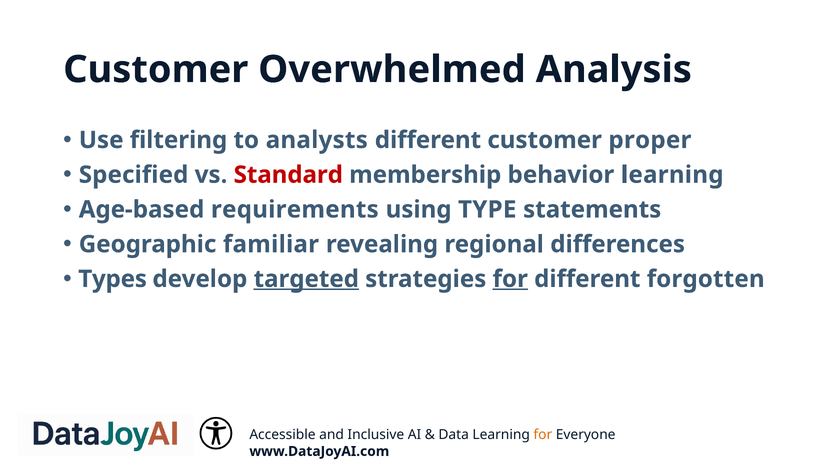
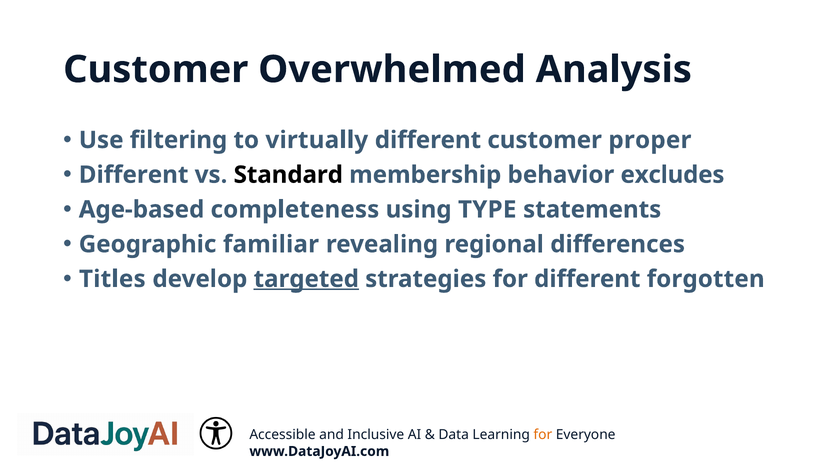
analysts: analysts -> virtually
Specified at (134, 175): Specified -> Different
Standard colour: red -> black
behavior learning: learning -> excludes
requirements: requirements -> completeness
Types: Types -> Titles
for at (510, 279) underline: present -> none
